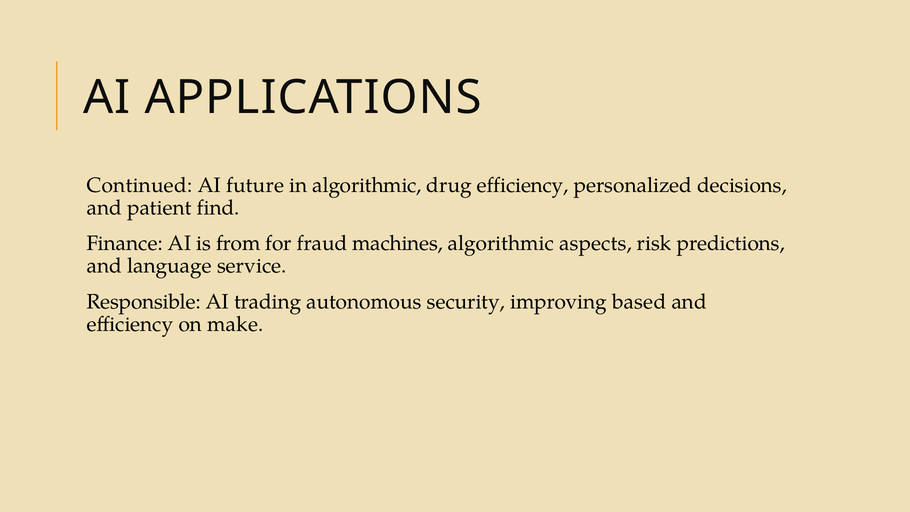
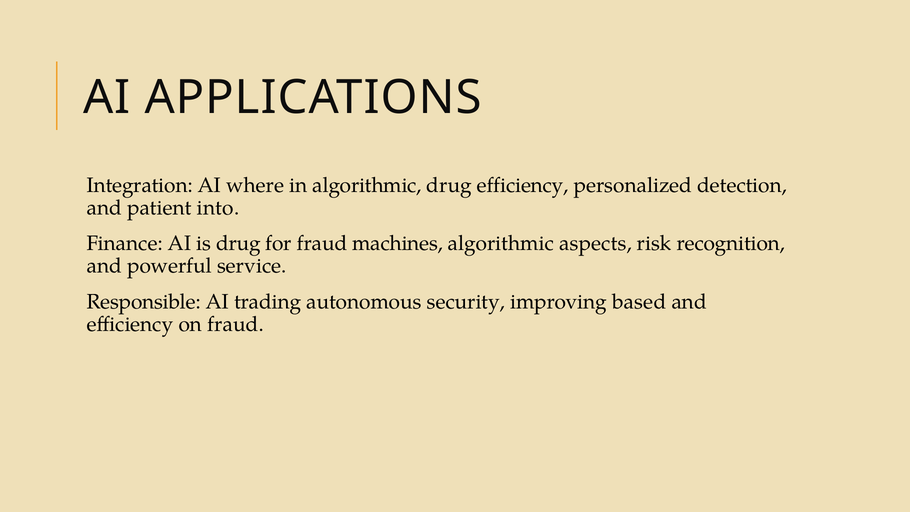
Continued: Continued -> Integration
future: future -> where
decisions: decisions -> detection
find: find -> into
is from: from -> drug
predictions: predictions -> recognition
language: language -> powerful
on make: make -> fraud
